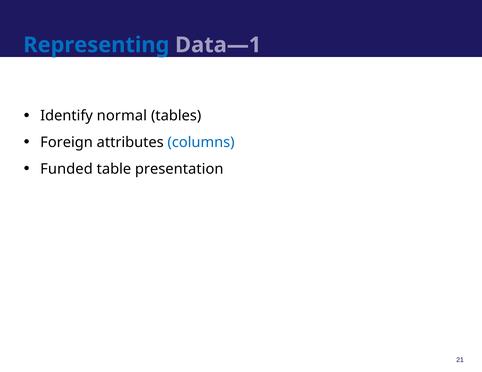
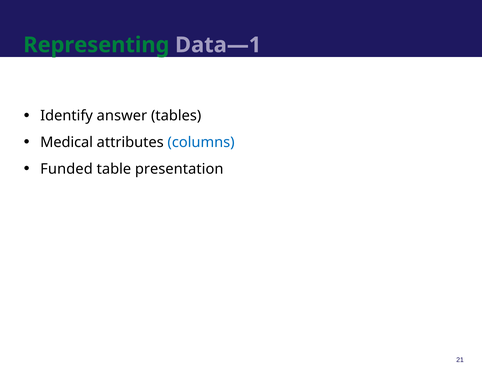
Representing colour: blue -> green
normal: normal -> answer
Foreign: Foreign -> Medical
